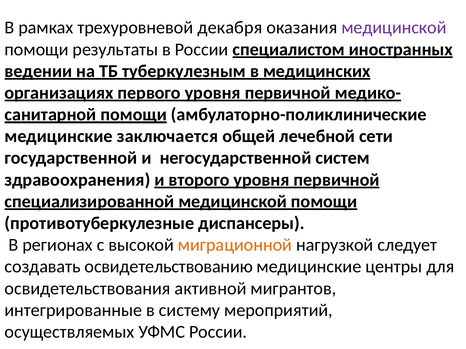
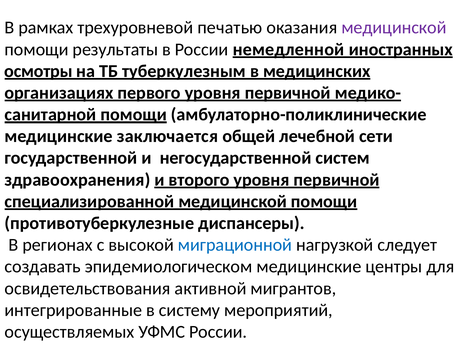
декабря: декабря -> печатью
специалистом: специалистом -> немедленной
ведении: ведении -> осмотры
миграционной colour: orange -> blue
освидетельствованию: освидетельствованию -> эпидемиологическом
